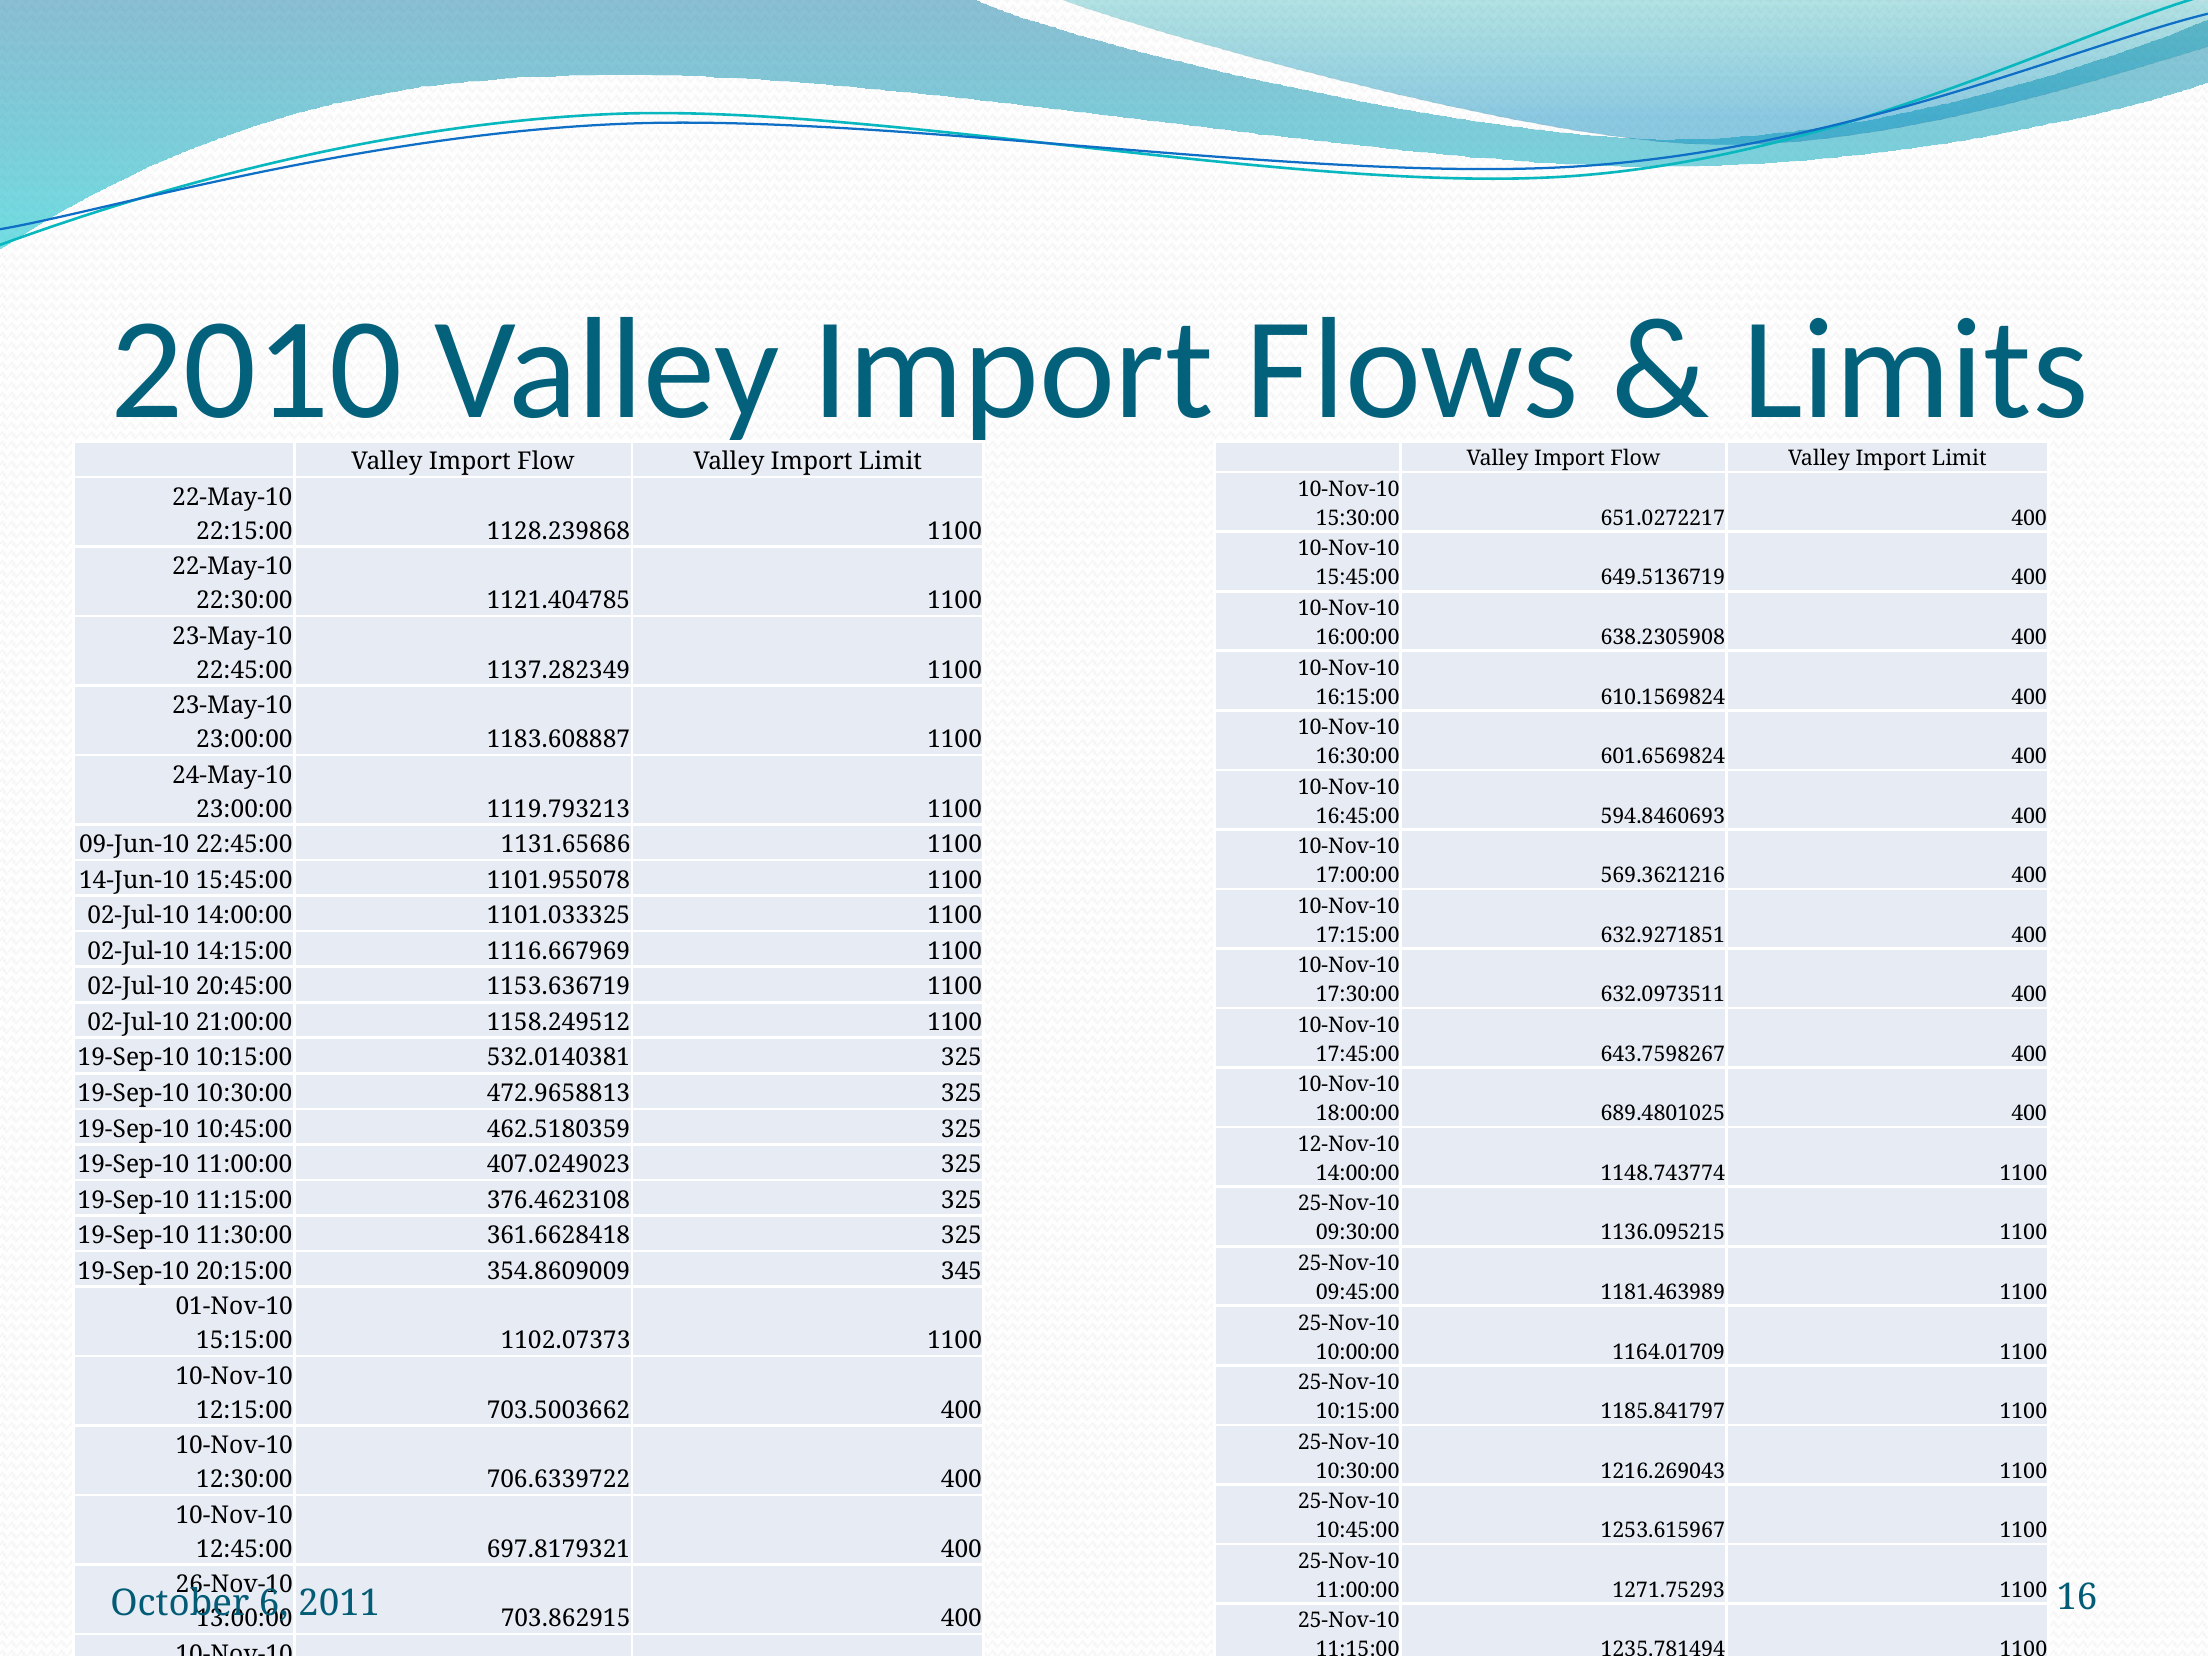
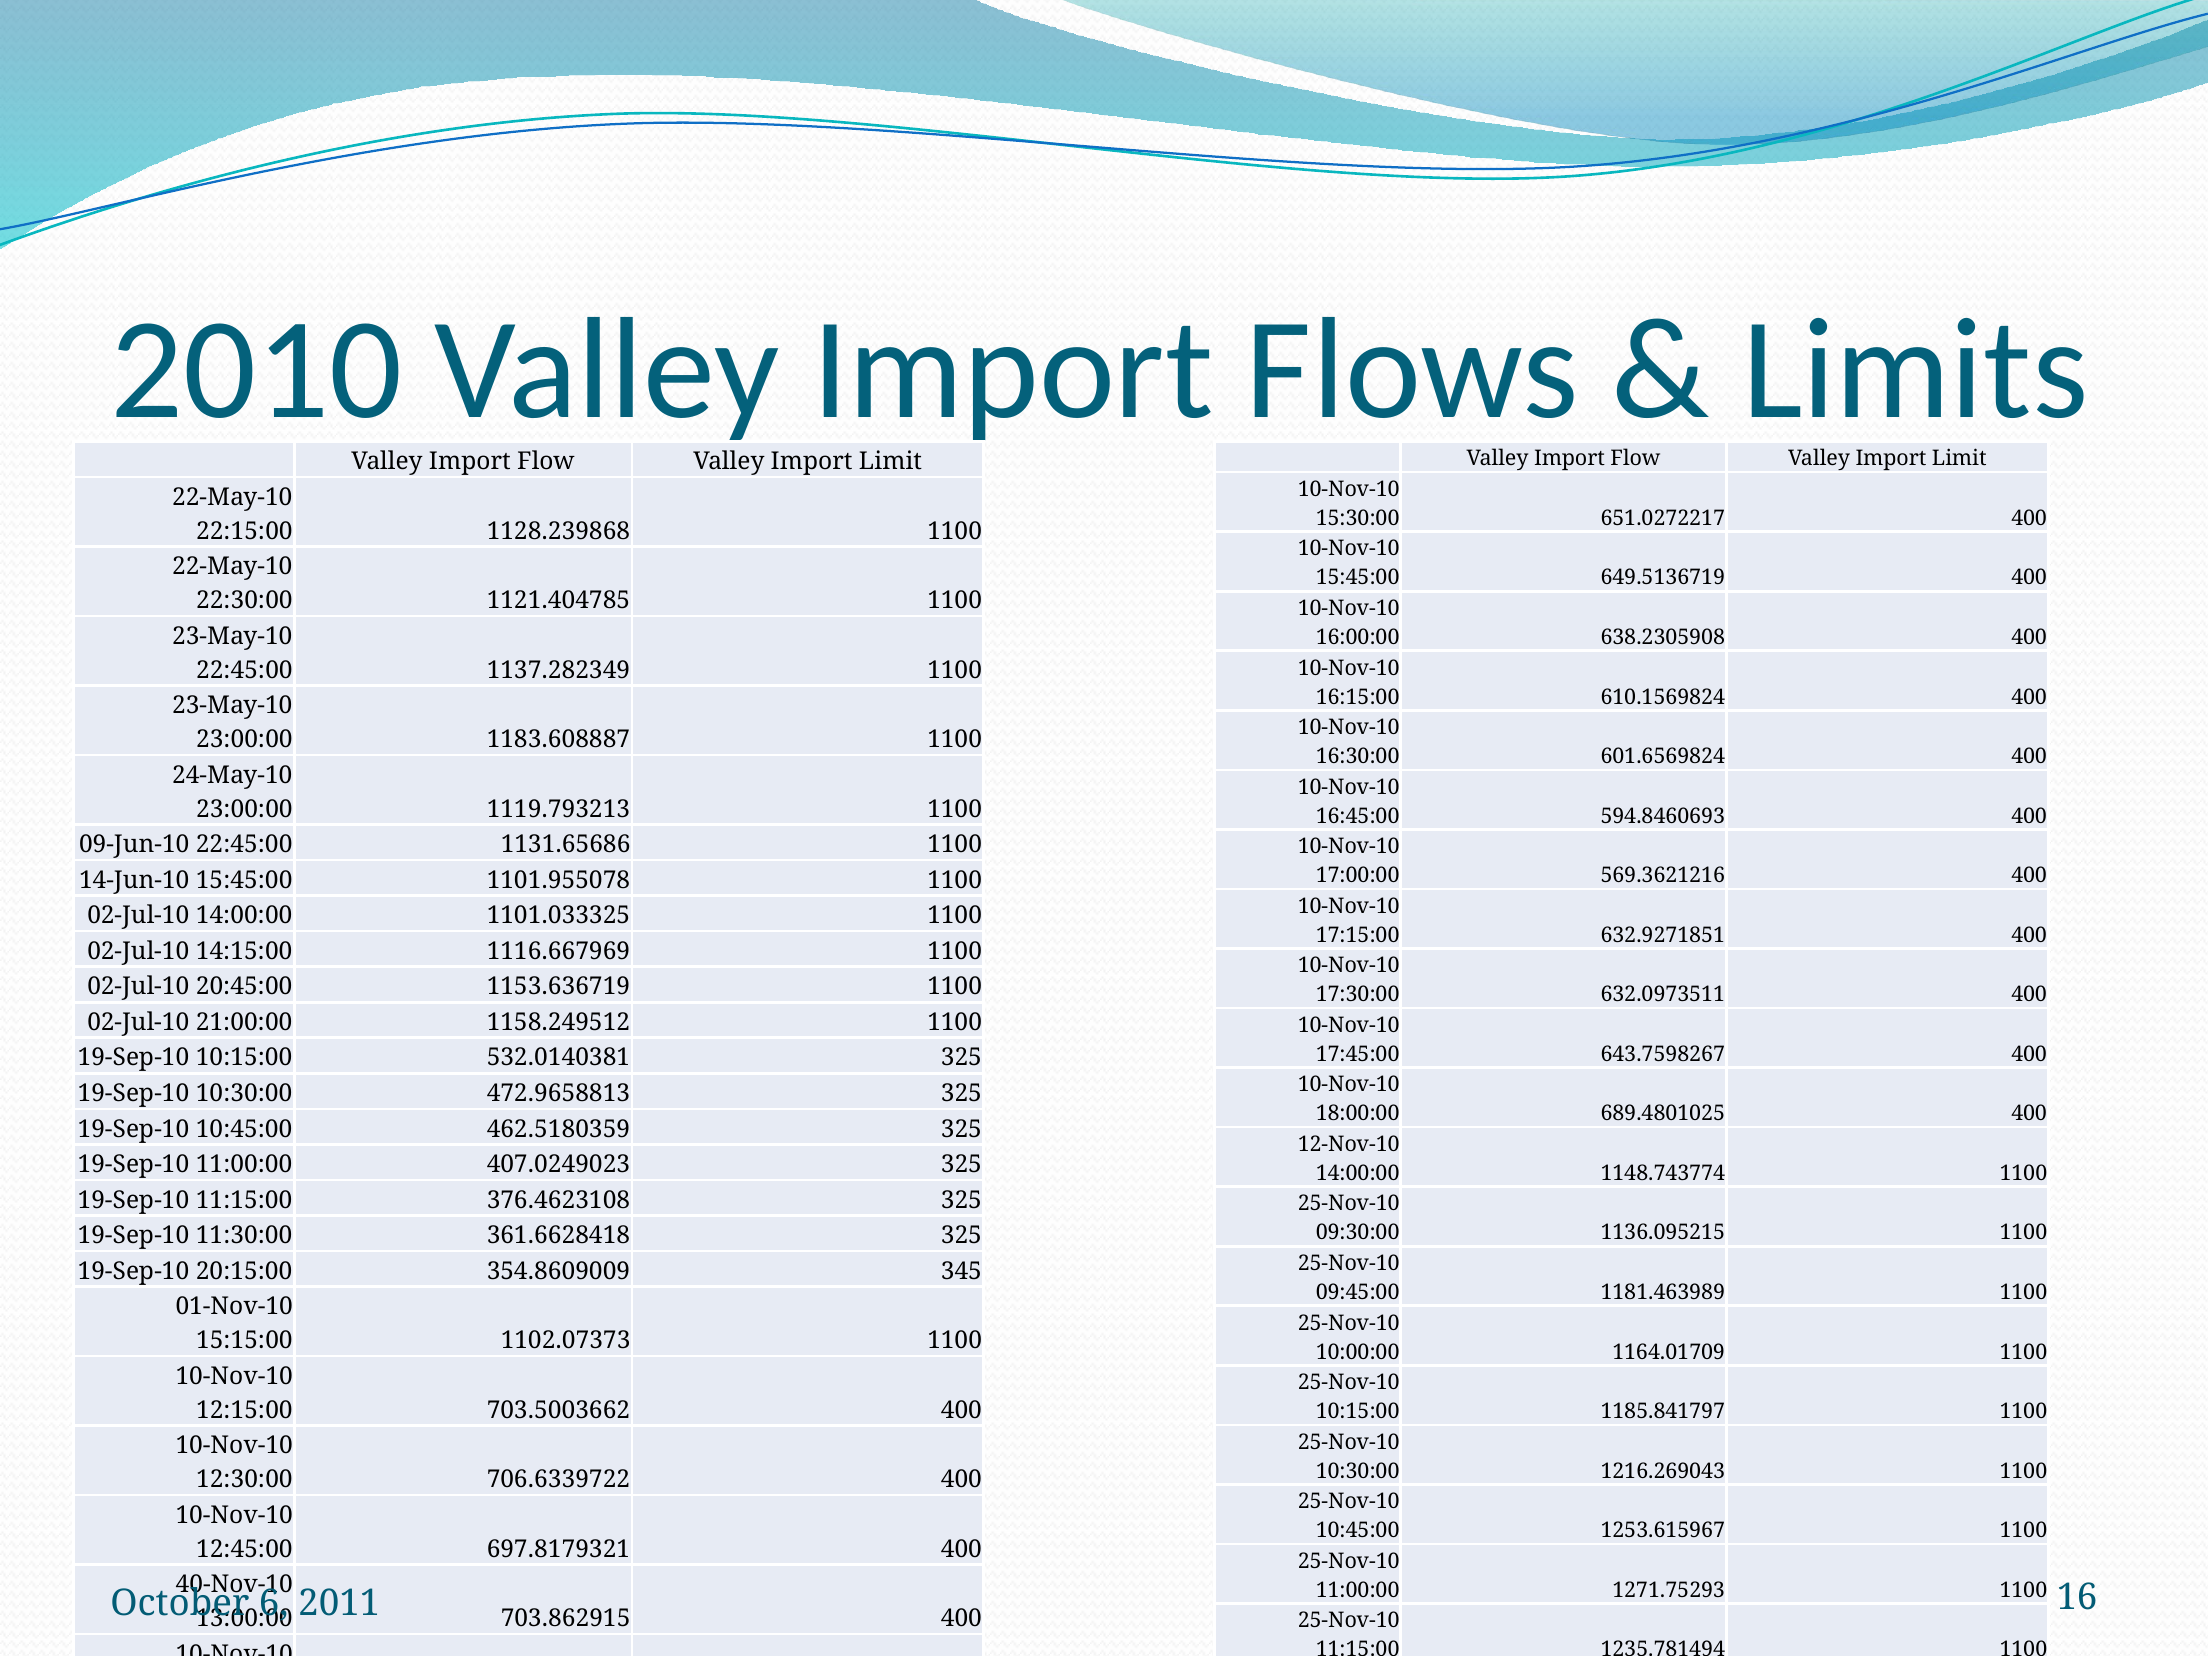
26-Nov-10: 26-Nov-10 -> 40-Nov-10
